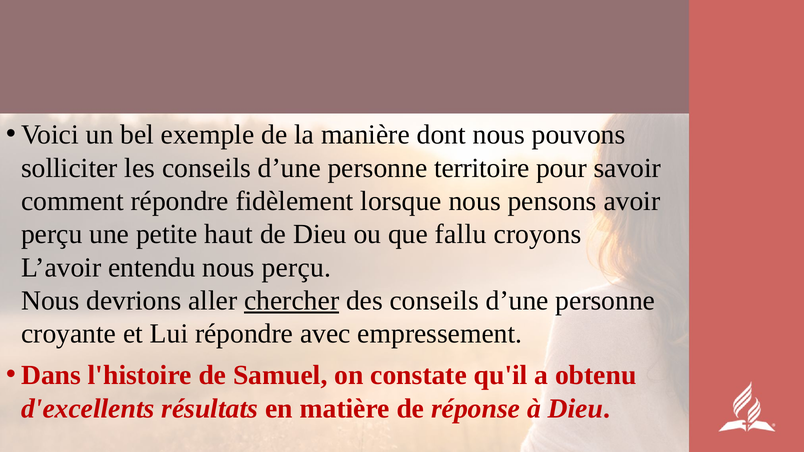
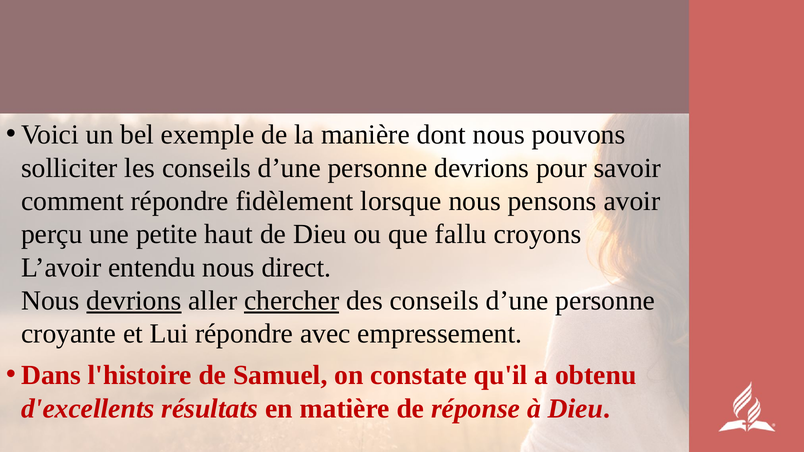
personne territoire: territoire -> devrions
nous perçu: perçu -> direct
devrions at (134, 301) underline: none -> present
